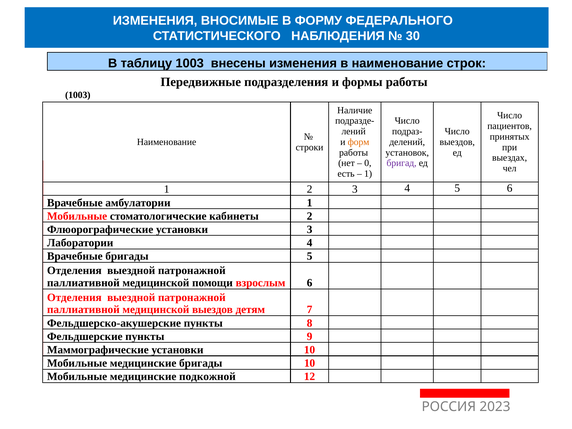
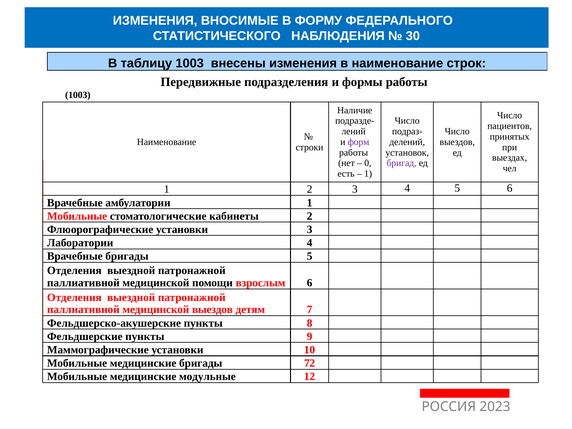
форм colour: orange -> purple
бригады 10: 10 -> 72
подкожной: подкожной -> модульные
